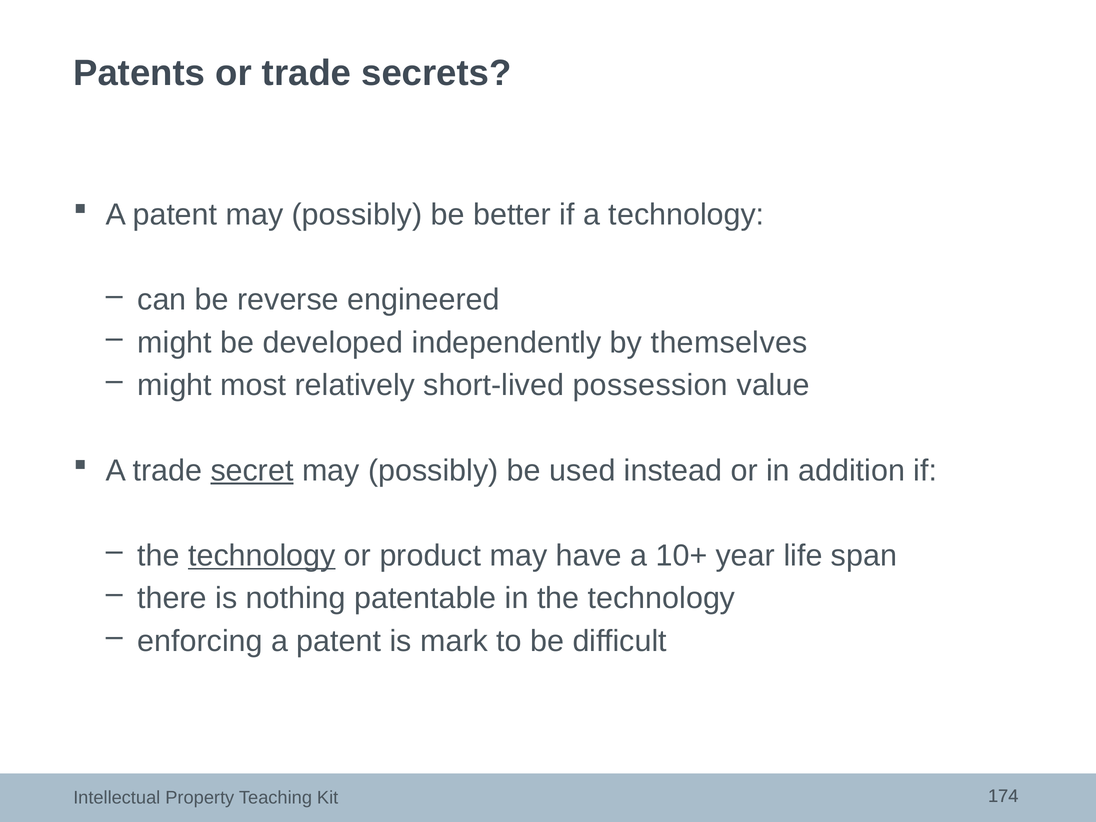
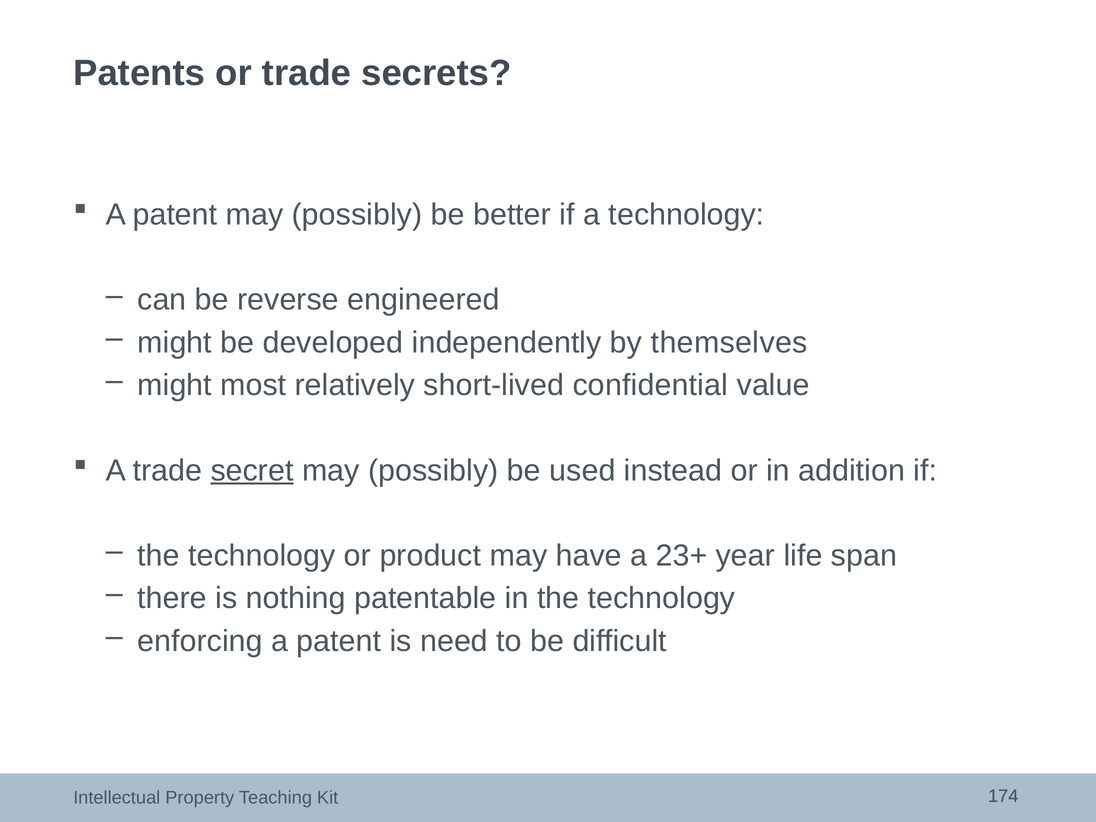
possession: possession -> confidential
technology at (262, 556) underline: present -> none
10+: 10+ -> 23+
mark: mark -> need
